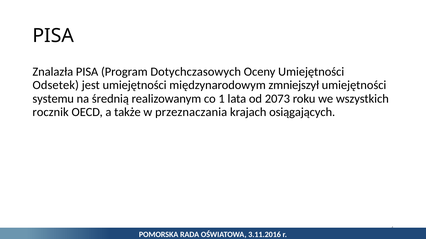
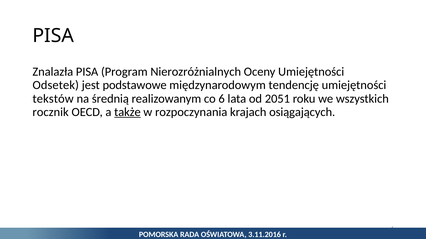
Dotychczasowych: Dotychczasowych -> Nierozróżnialnych
jest umiejętności: umiejętności -> podstawowe
zmniejszył: zmniejszył -> tendencję
systemu: systemu -> tekstów
1: 1 -> 6
2073: 2073 -> 2051
także underline: none -> present
przeznaczania: przeznaczania -> rozpoczynania
